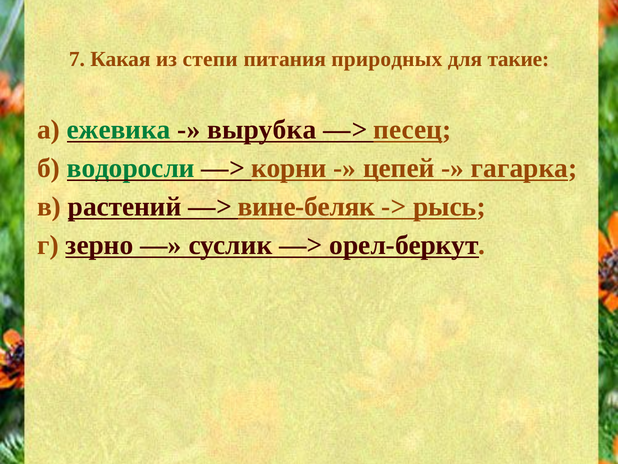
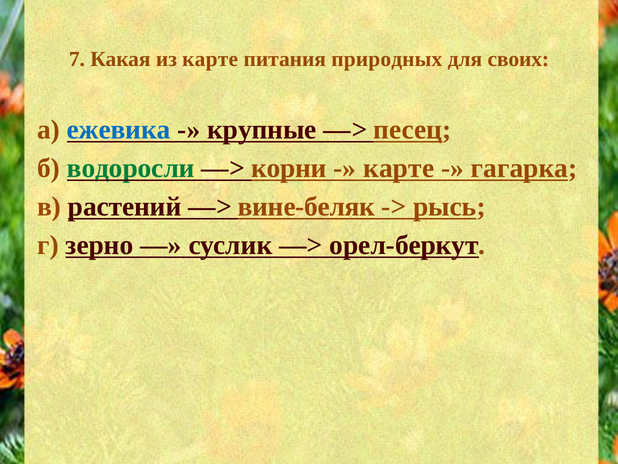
из степи: степи -> карте
такие: такие -> своих
ежевика colour: green -> blue
вырубка: вырубка -> крупные
цепей at (399, 168): цепей -> карте
